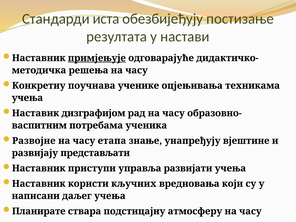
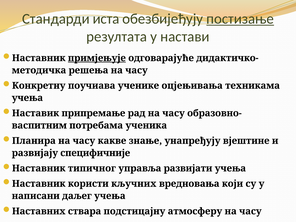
постизање underline: none -> present
дизграфијом: дизграфијом -> припремање
Развојне: Развојне -> Планира
етапа: етапа -> какве
представљати: представљати -> специфичније
приступи: приступи -> типичног
Планирате: Планирате -> Наставних
